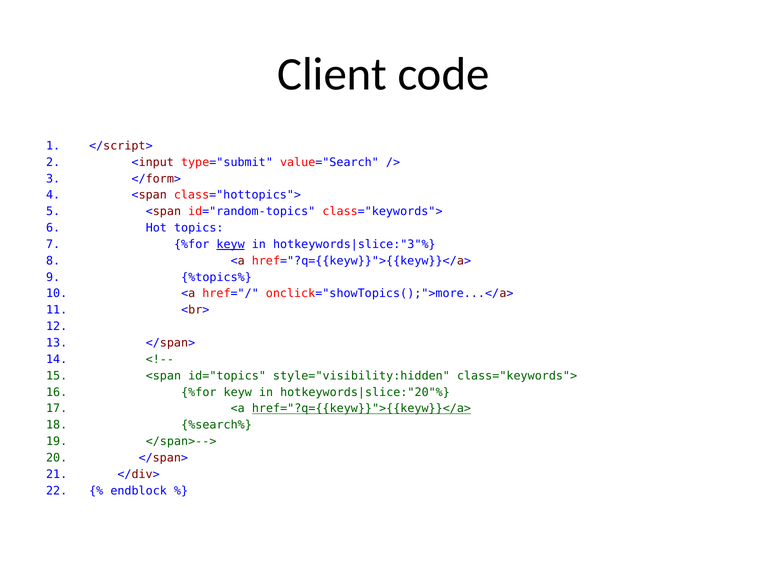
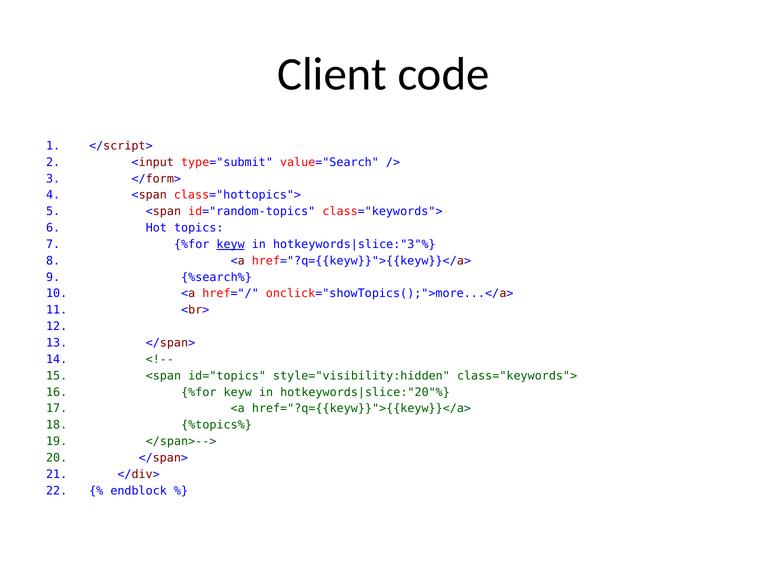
%topics%: %topics% -> %search%
href="?q={{keyw}}">{{keyw}}</a> at (361, 409) underline: present -> none
%search%: %search% -> %topics%
